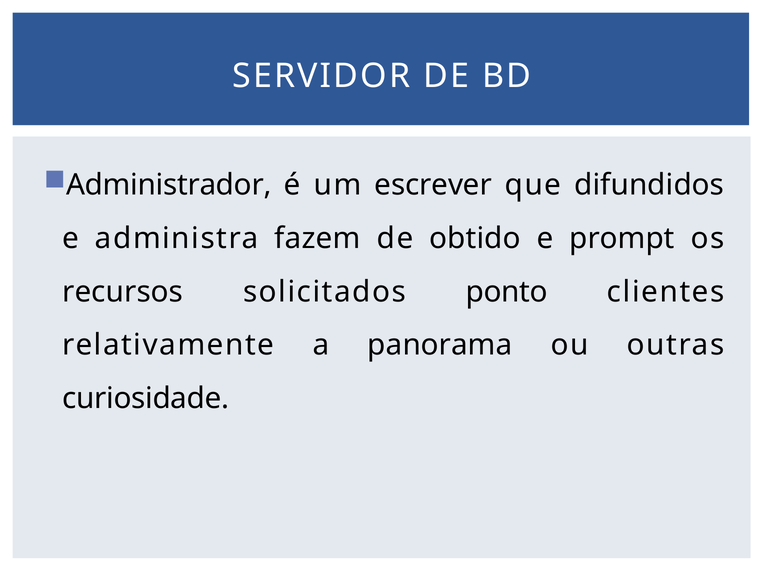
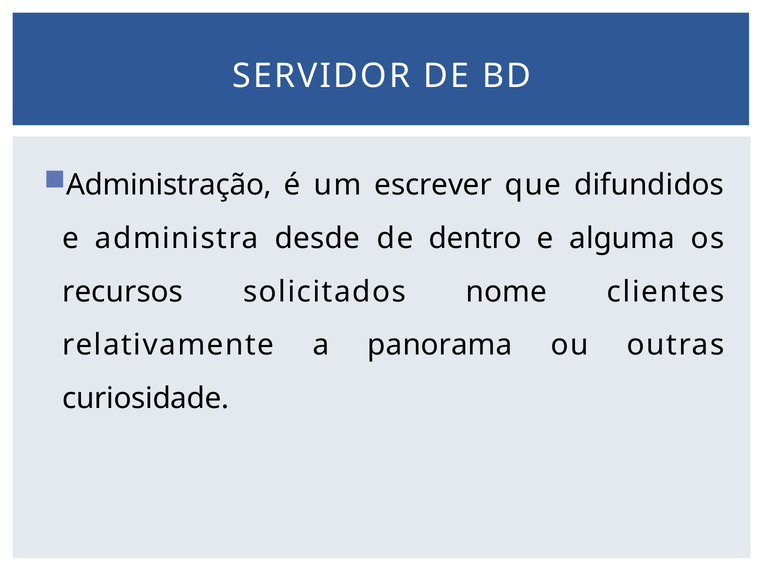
Administrador: Administrador -> Administração
fazem: fazem -> desde
obtido: obtido -> dentro
prompt: prompt -> alguma
ponto: ponto -> nome
